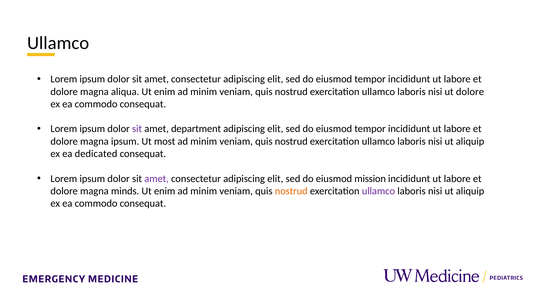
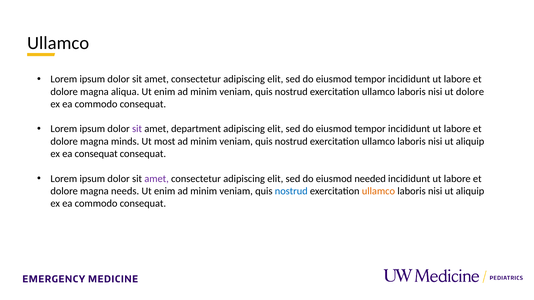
magna ipsum: ipsum -> minds
ea dedicated: dedicated -> consequat
mission: mission -> needed
minds: minds -> needs
nostrud at (291, 191) colour: orange -> blue
ullamco at (378, 191) colour: purple -> orange
